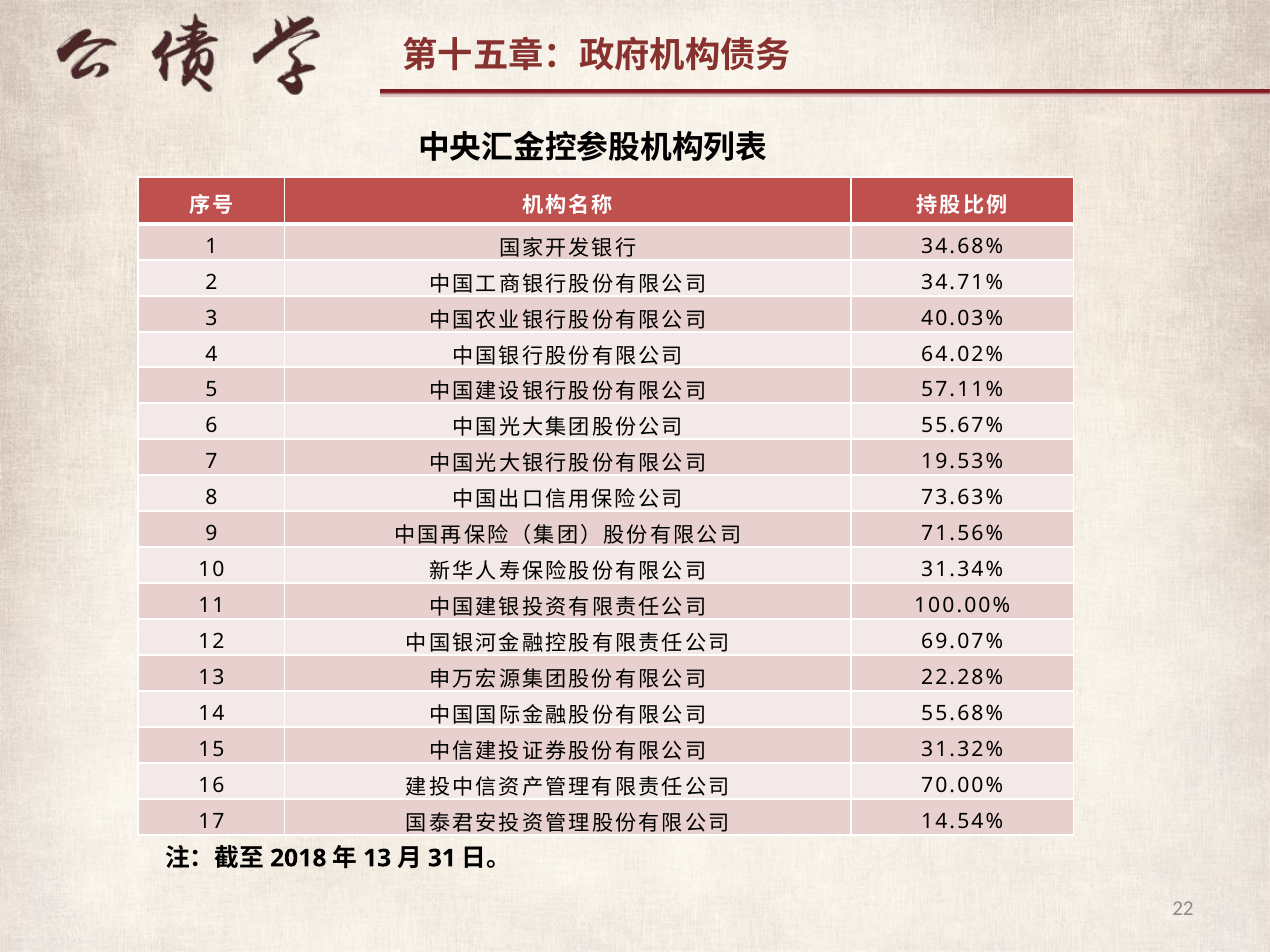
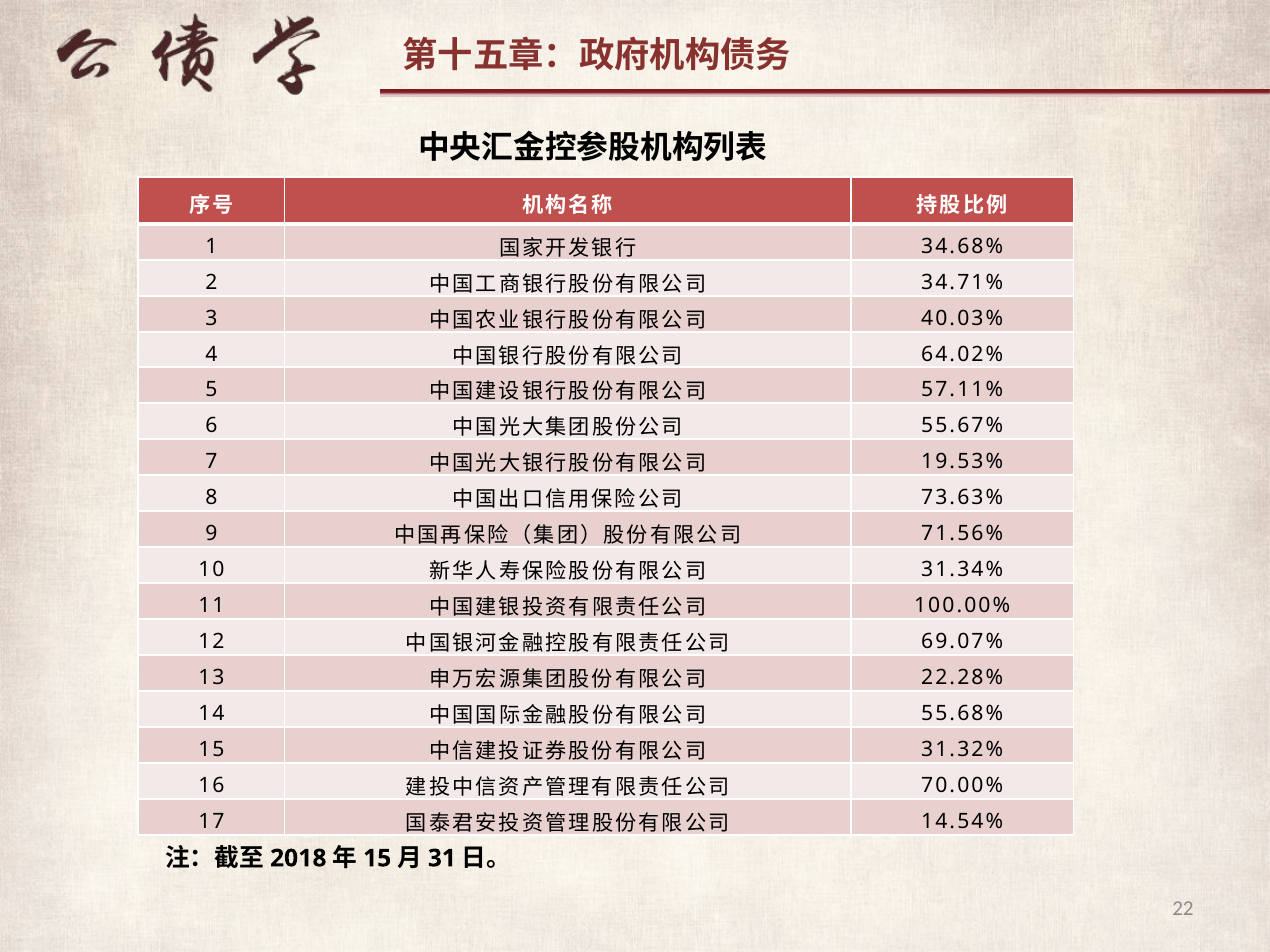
13 at (377, 859): 13 -> 15
